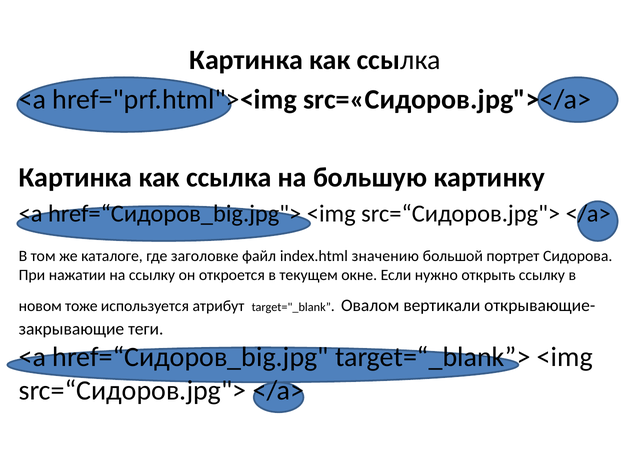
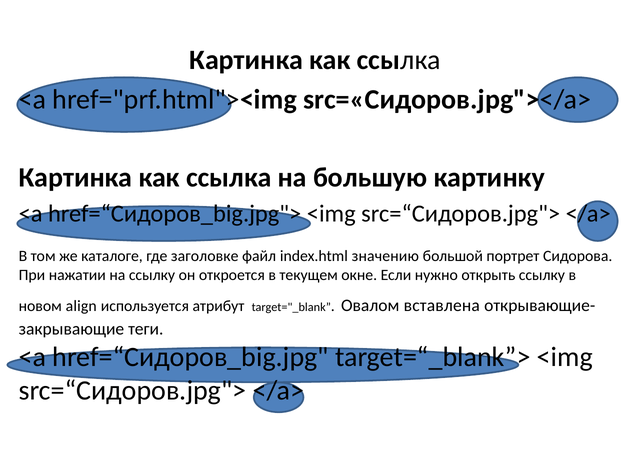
тоже: тоже -> align
вертикали: вертикали -> вставлена
